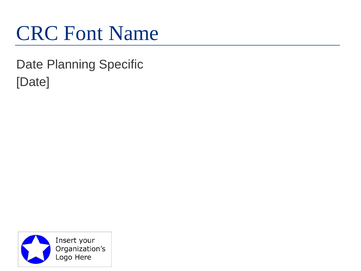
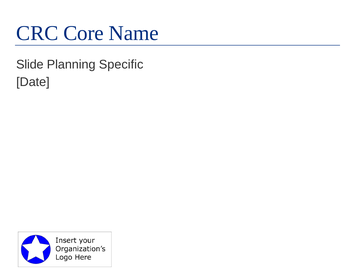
Font: Font -> Core
Date at (30, 64): Date -> Slide
